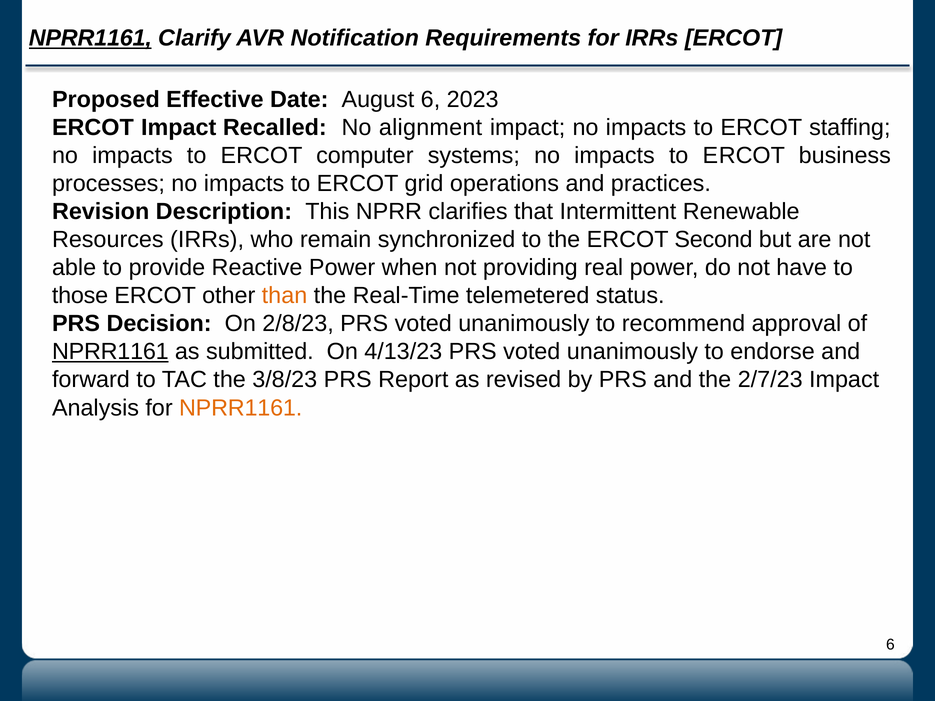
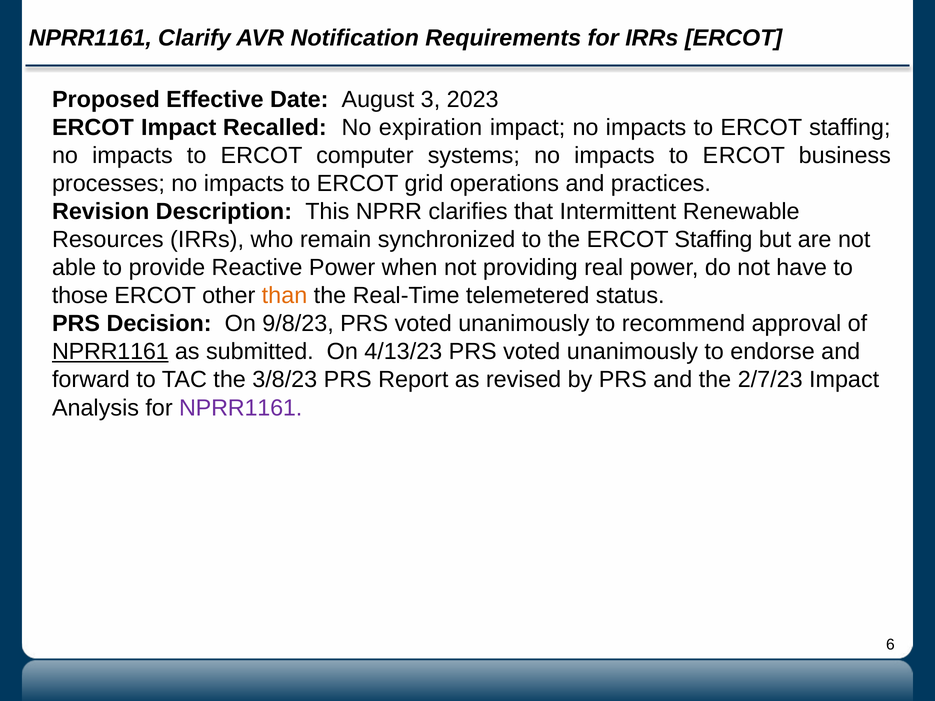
NPRR1161 at (90, 38) underline: present -> none
August 6: 6 -> 3
alignment: alignment -> expiration
the ERCOT Second: Second -> Staffing
2/8/23: 2/8/23 -> 9/8/23
NPRR1161 at (241, 408) colour: orange -> purple
